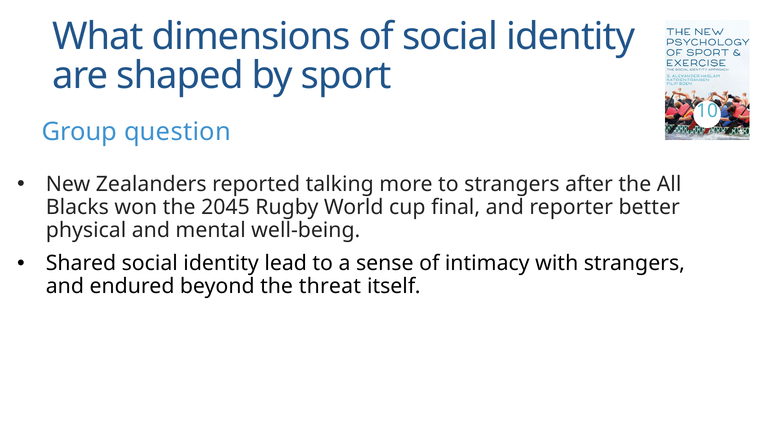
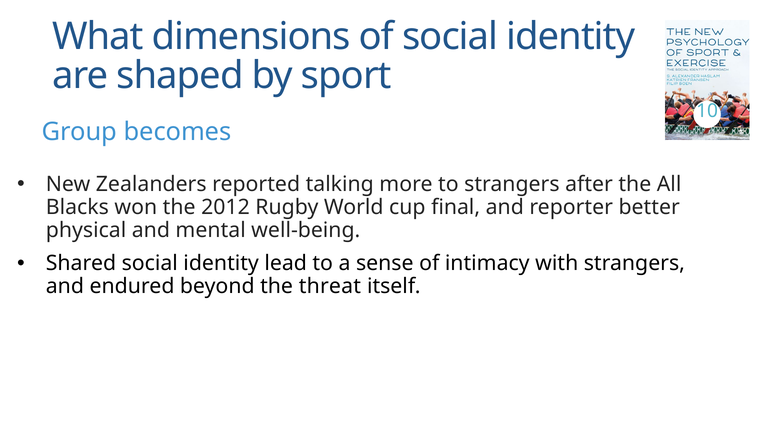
question: question -> becomes
2045: 2045 -> 2012
